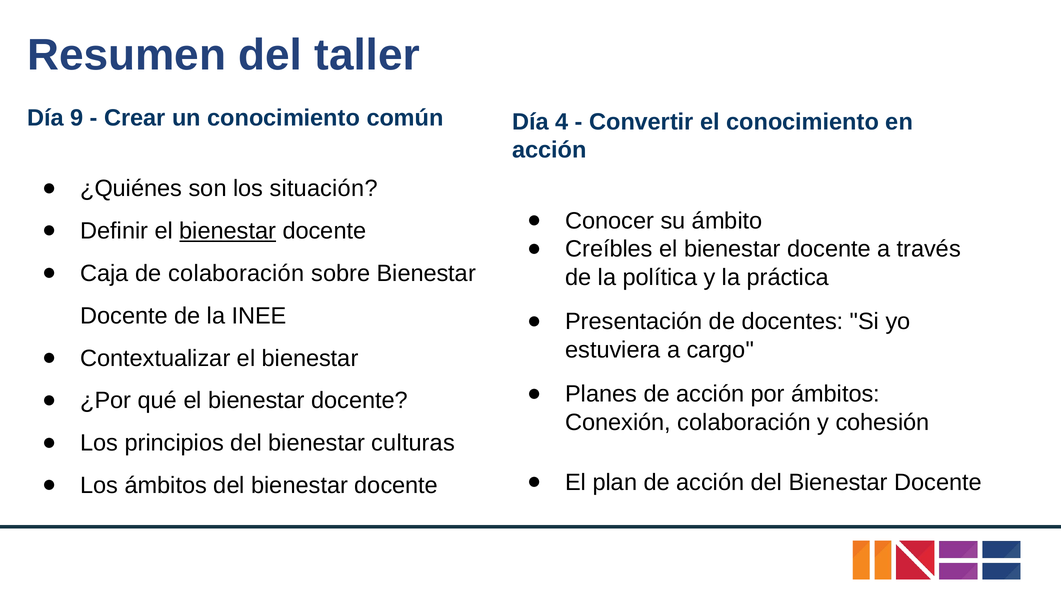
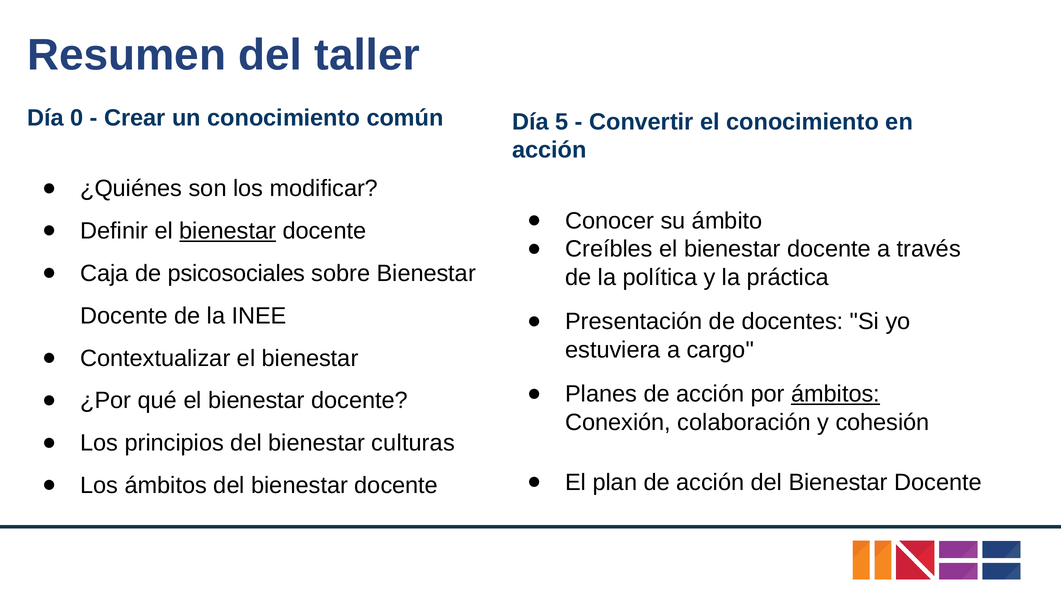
9: 9 -> 0
4: 4 -> 5
situación: situación -> modificar
de colaboración: colaboración -> psicosociales
ámbitos at (836, 394) underline: none -> present
